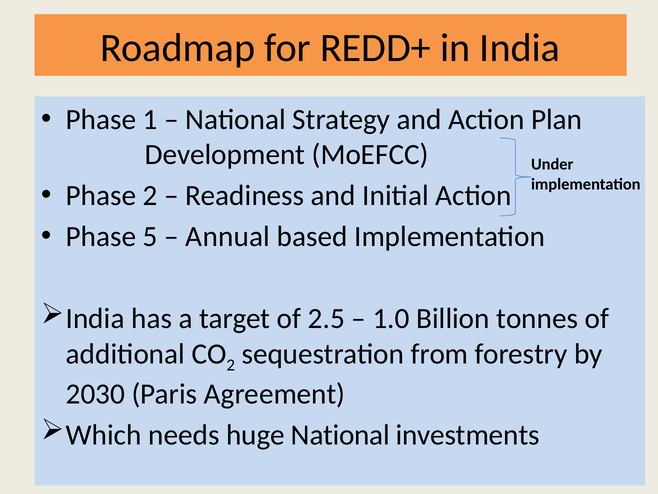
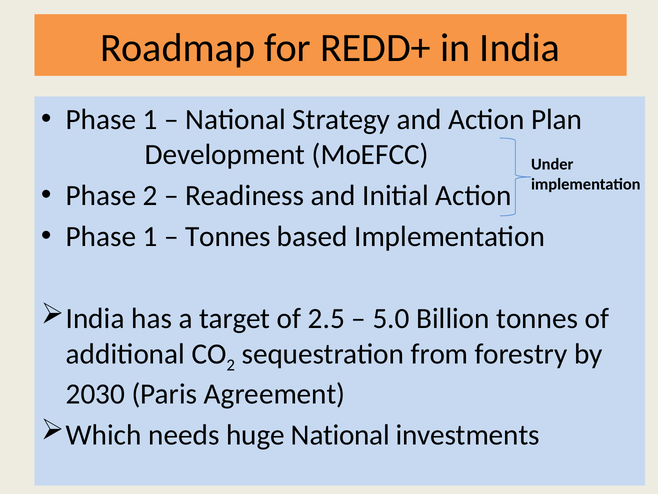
5 at (150, 236): 5 -> 1
Annual at (228, 236): Annual -> Tonnes
1.0: 1.0 -> 5.0
